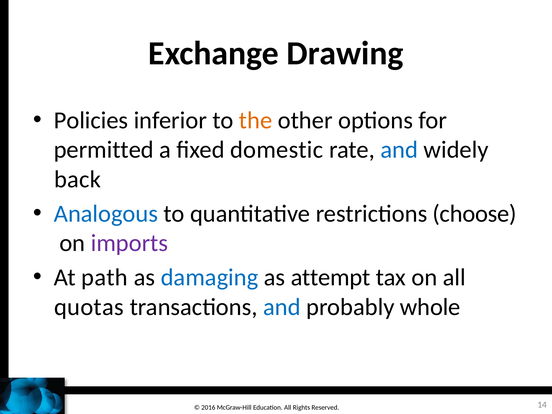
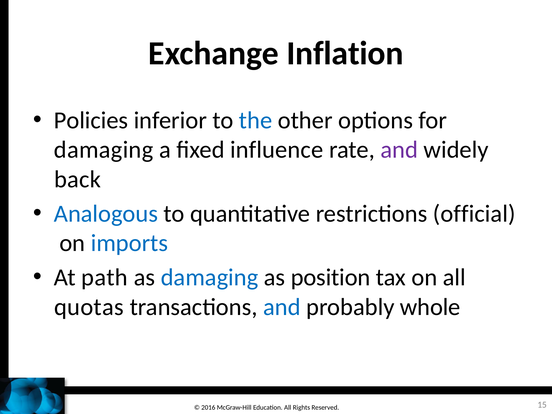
Drawing: Drawing -> Inflation
the colour: orange -> blue
permitted at (104, 150): permitted -> damaging
domestic: domestic -> influence
and at (399, 150) colour: blue -> purple
choose: choose -> official
imports colour: purple -> blue
attempt: attempt -> position
14: 14 -> 15
